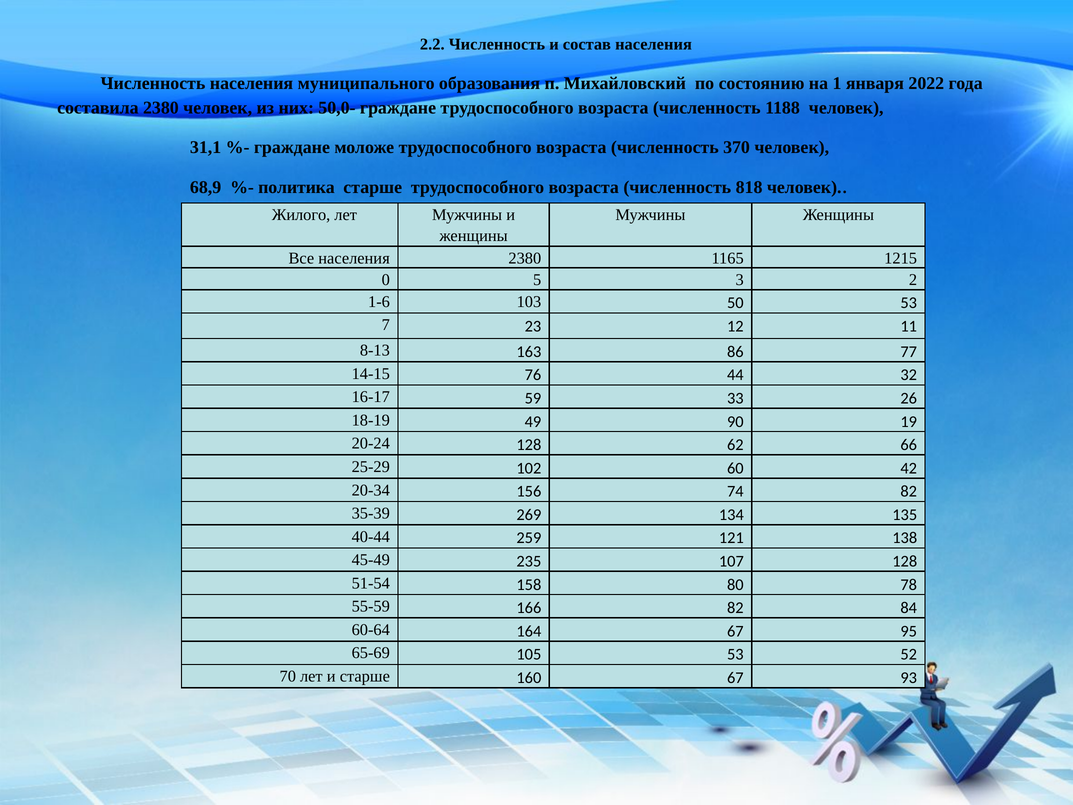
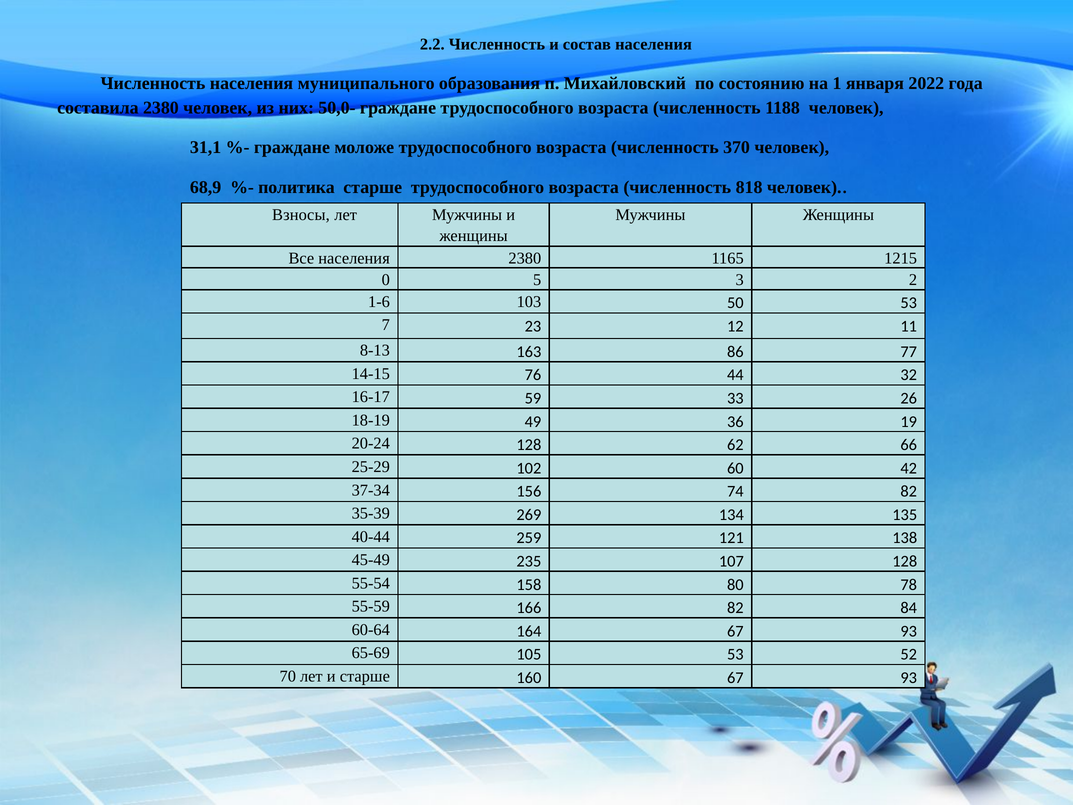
Жилого: Жилого -> Взносы
90: 90 -> 36
20-34: 20-34 -> 37-34
51-54: 51-54 -> 55-54
164 67 95: 95 -> 93
